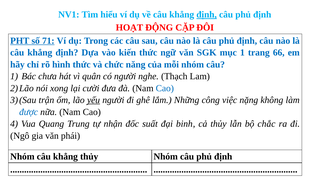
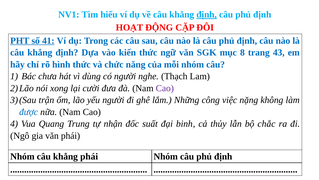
71: 71 -> 41
mục 1: 1 -> 8
66: 66 -> 43
quân: quân -> dùng
Cao at (165, 88) colour: blue -> purple
yếu underline: present -> none
khẳng thủy: thủy -> phái
